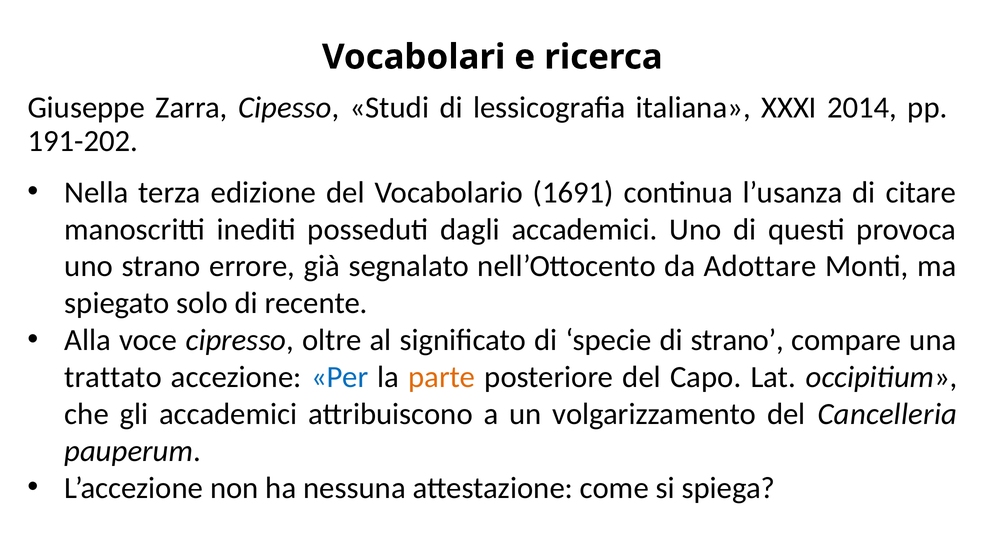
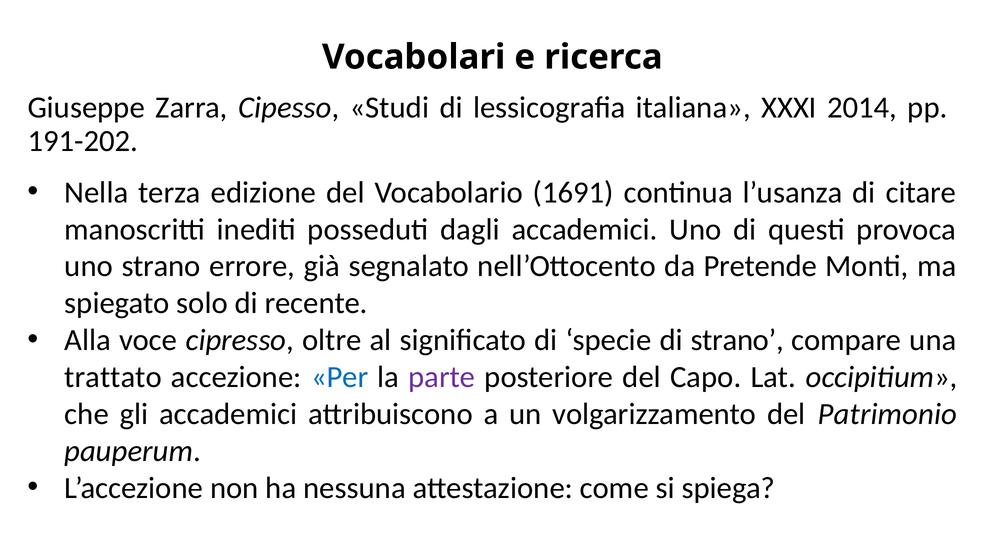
Adottare: Adottare -> Pretende
parte colour: orange -> purple
Cancelleria: Cancelleria -> Patrimonio
